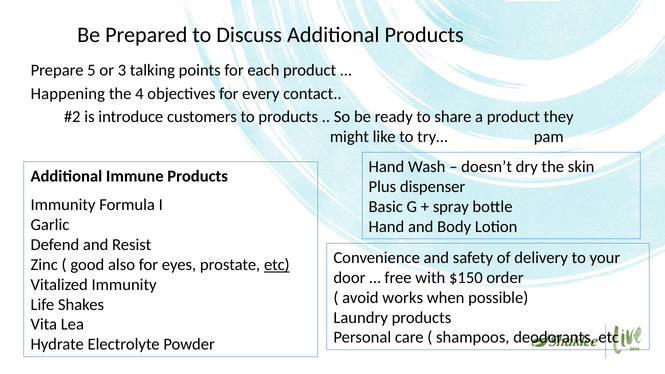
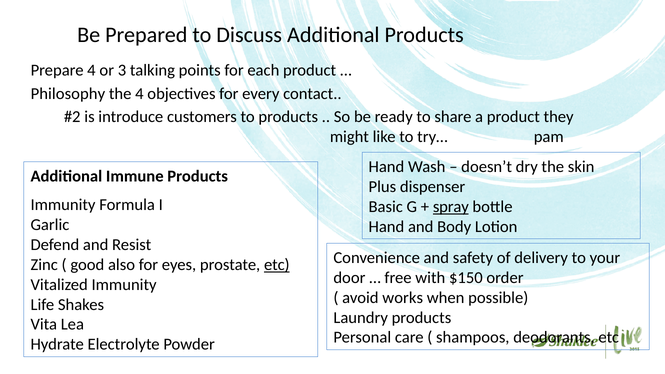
Prepare 5: 5 -> 4
Happening: Happening -> Philosophy
spray underline: none -> present
